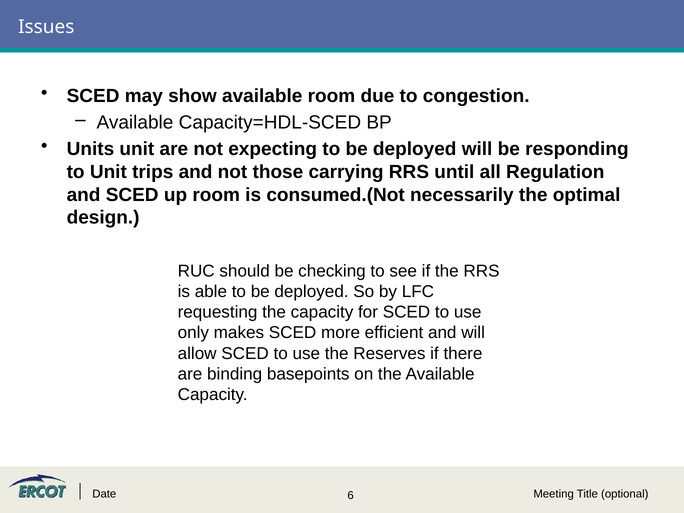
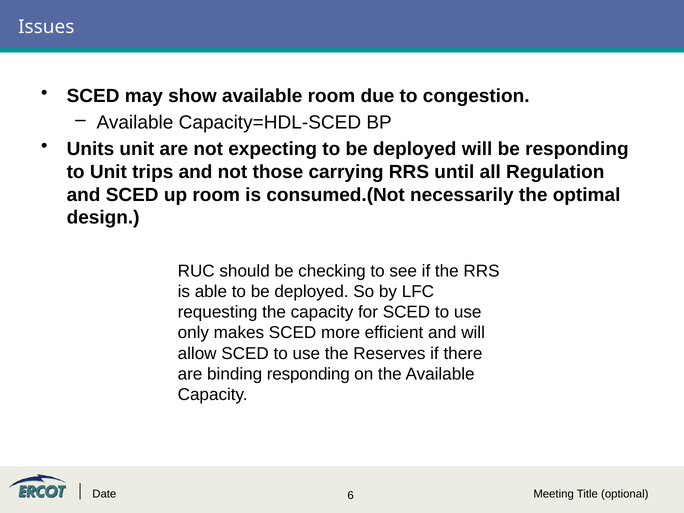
binding basepoints: basepoints -> responding
